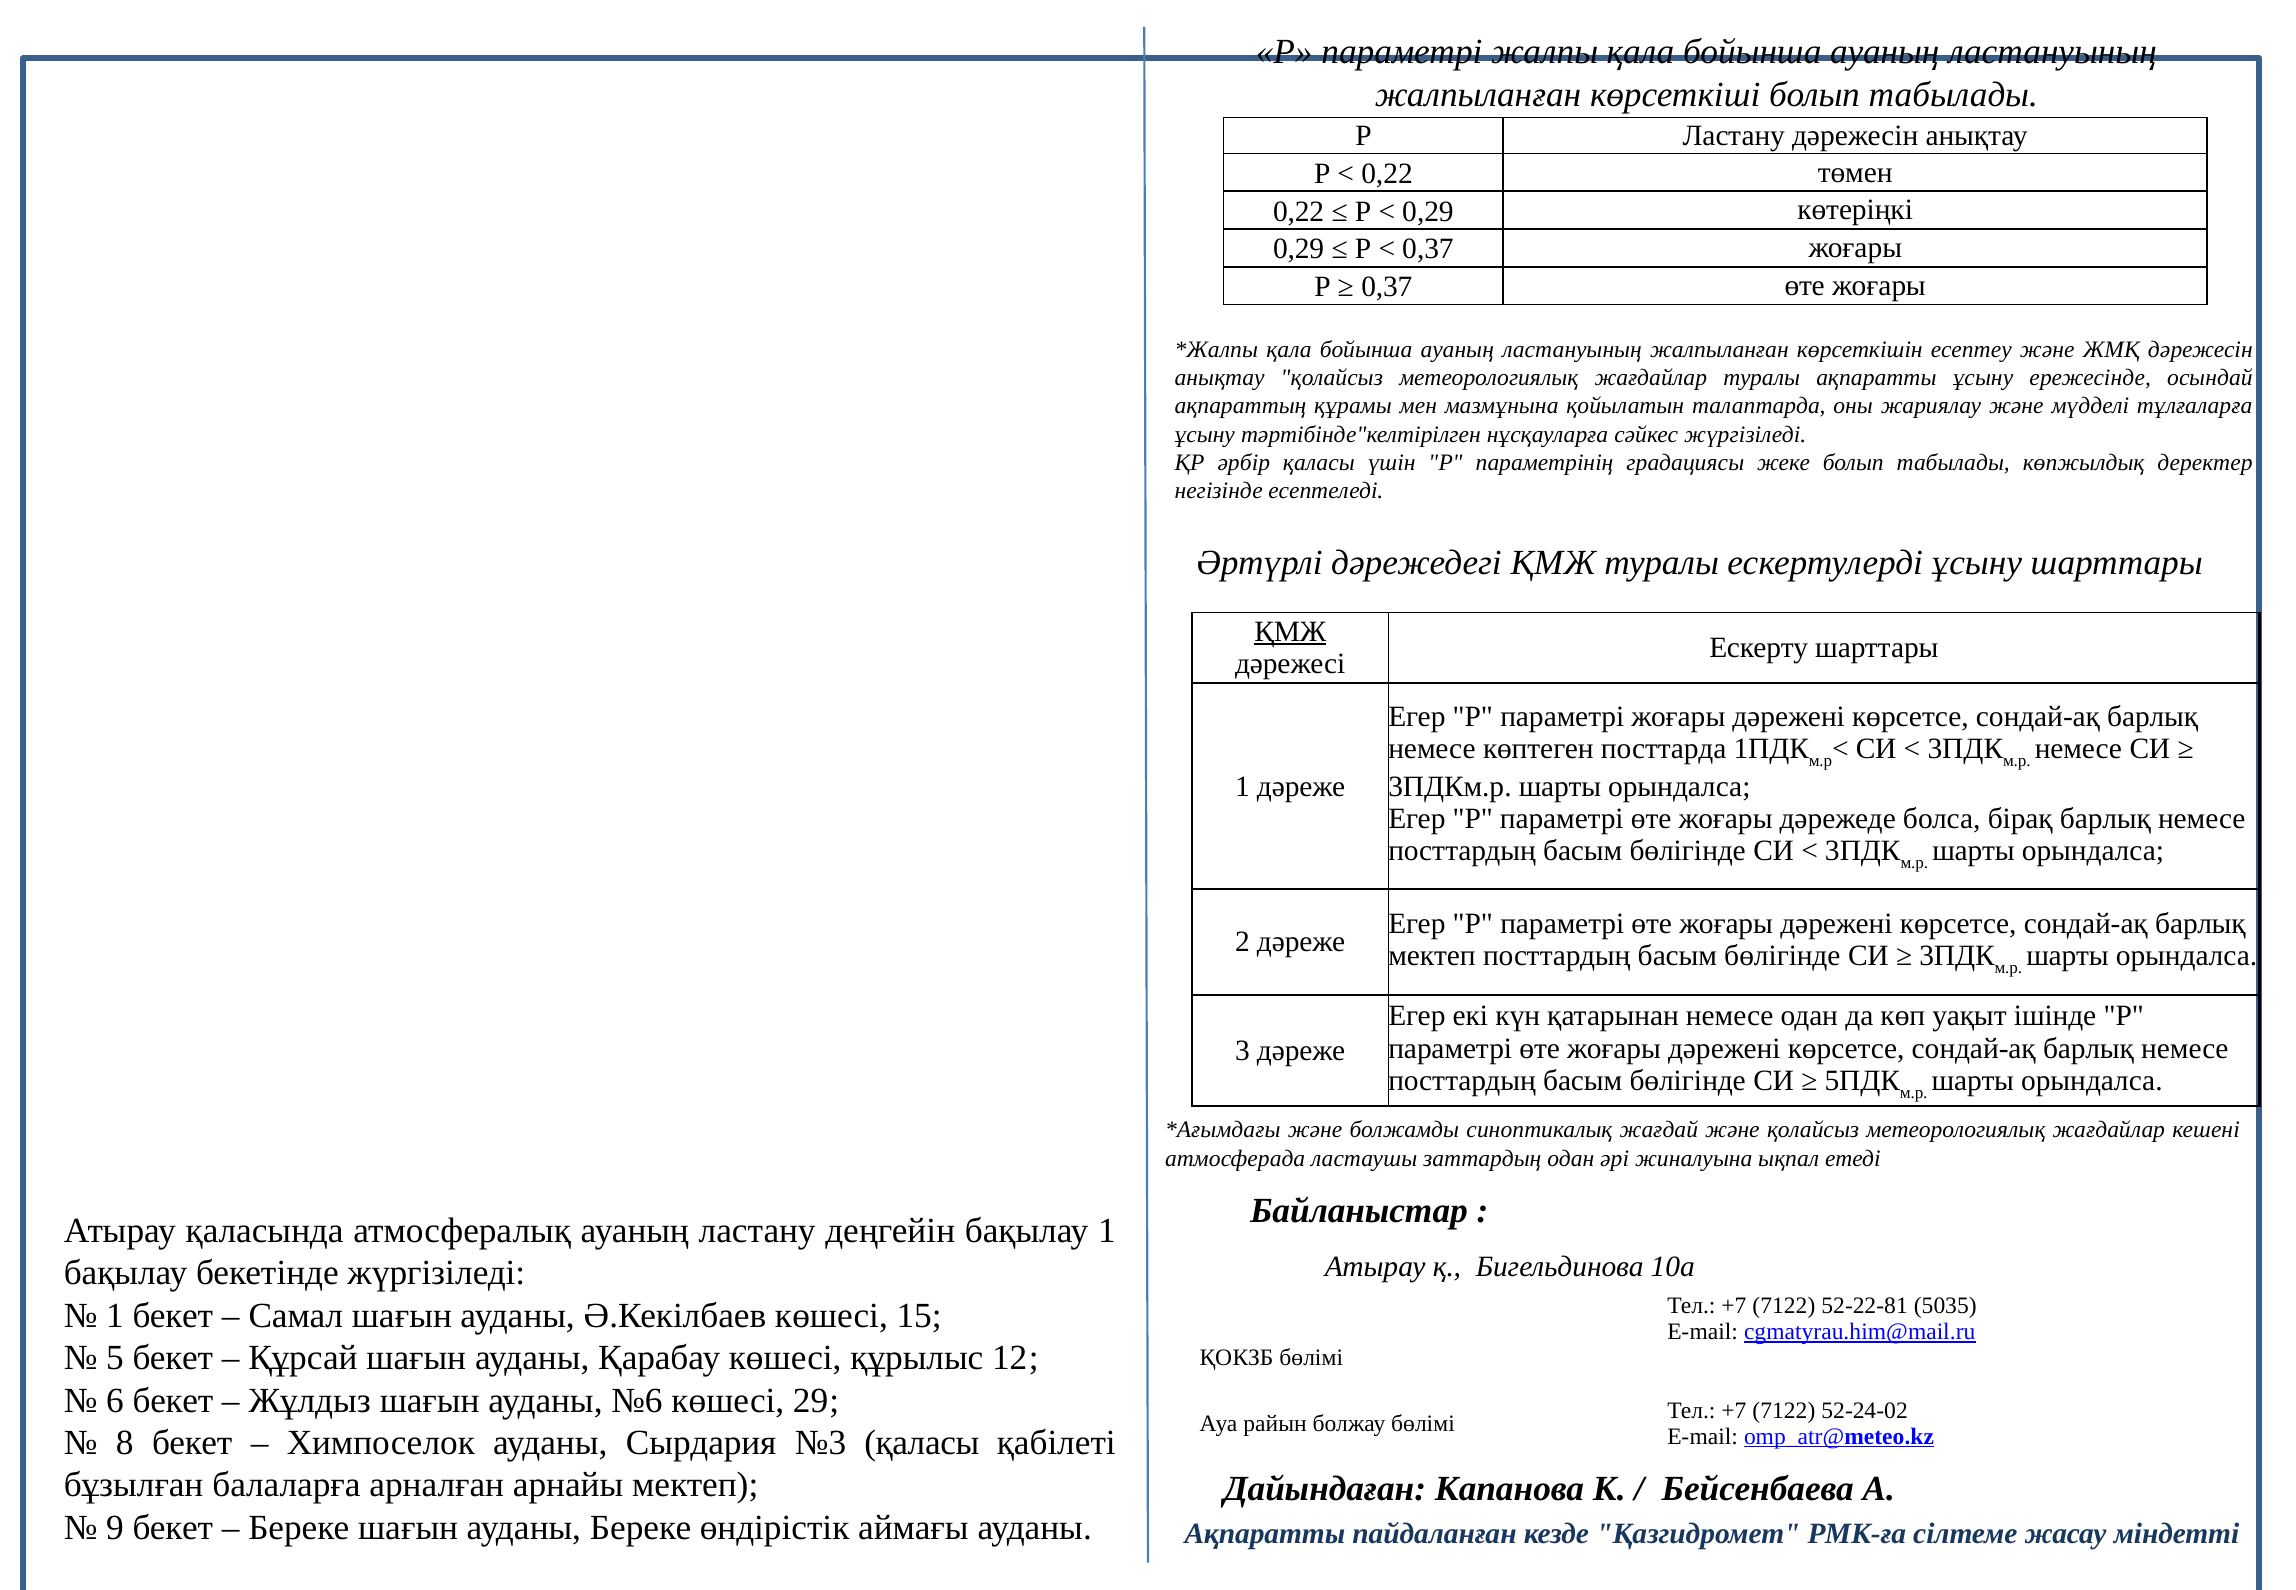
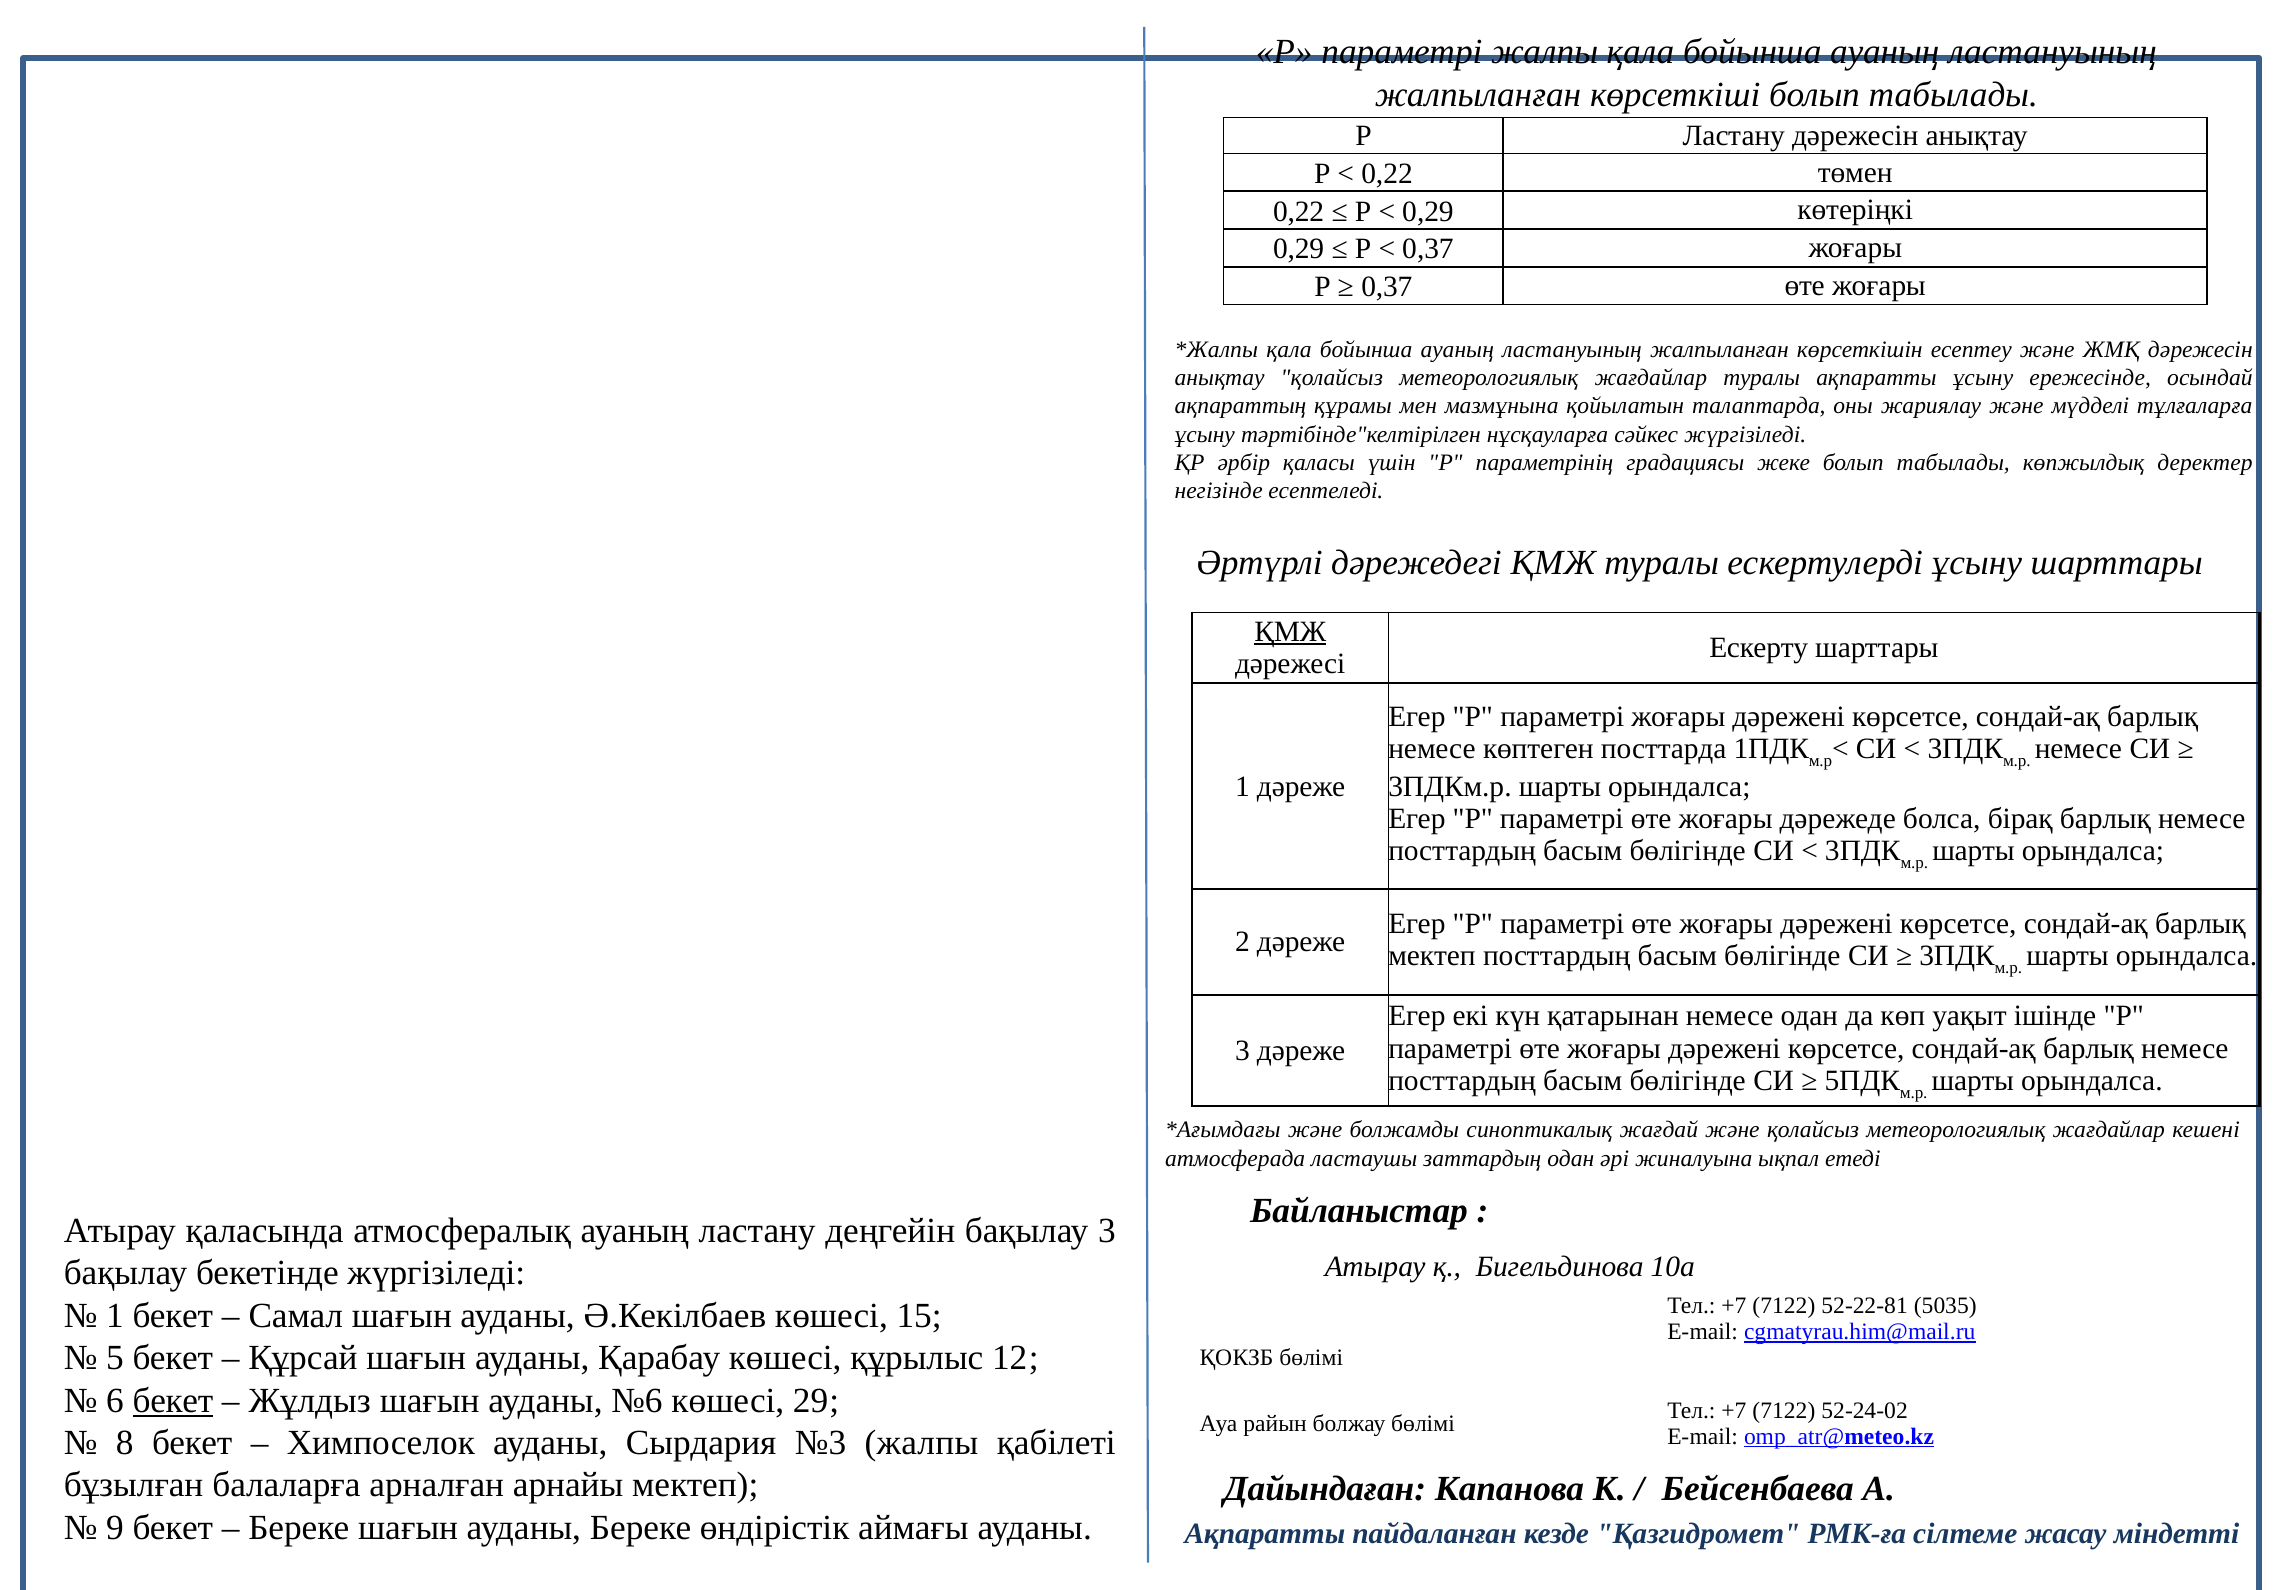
бақылау 1: 1 -> 3
бекет at (173, 1400) underline: none -> present
№3 қаласы: қаласы -> жалпы
